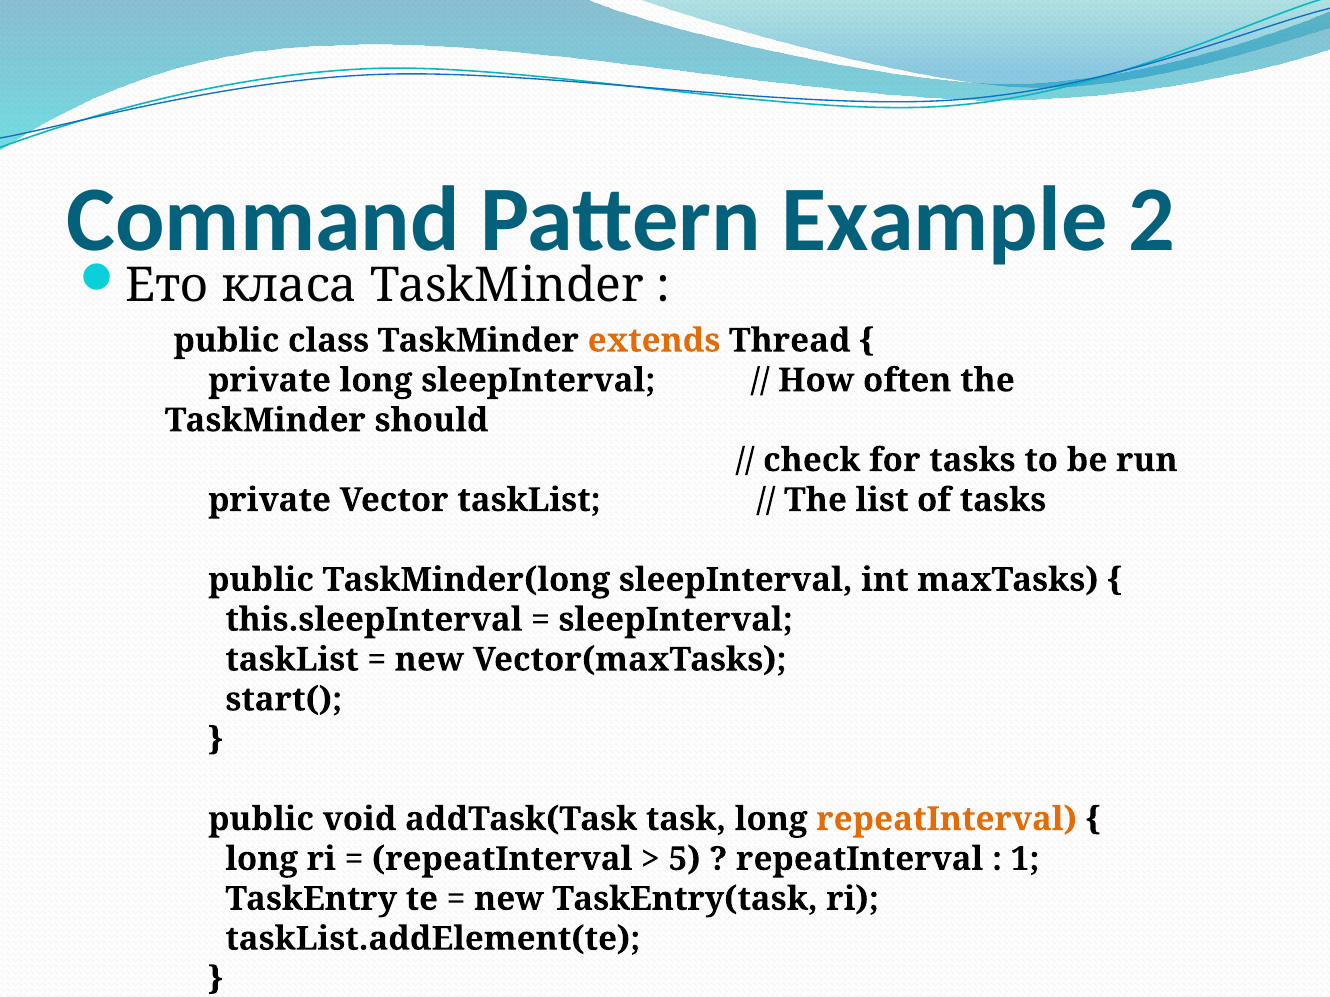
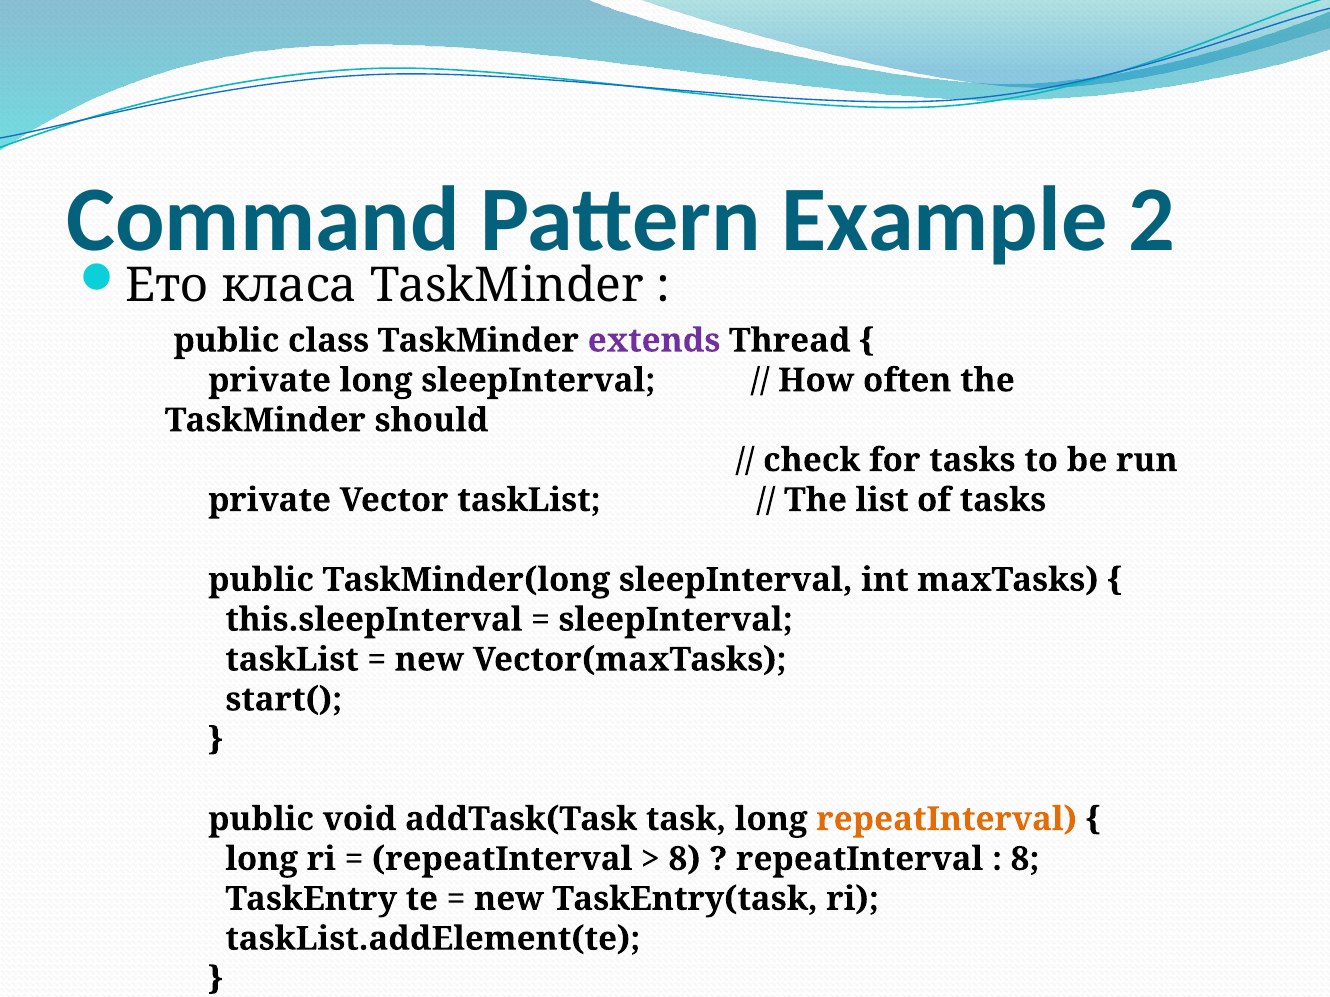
extends colour: orange -> purple
5 at (685, 859): 5 -> 8
1 at (1025, 859): 1 -> 8
